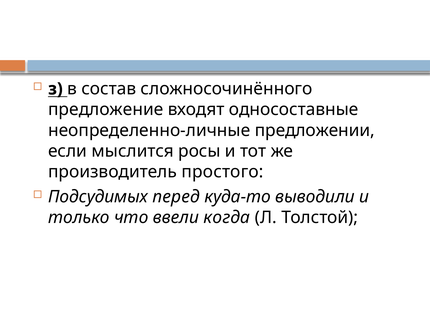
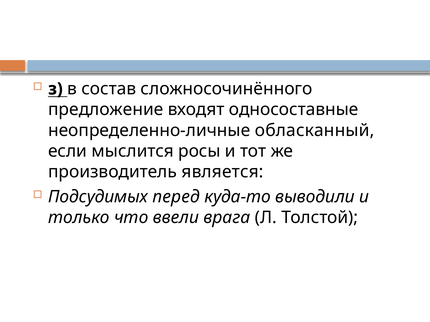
предложении: предложении -> обласканный
простого: простого -> является
когда: когда -> врага
